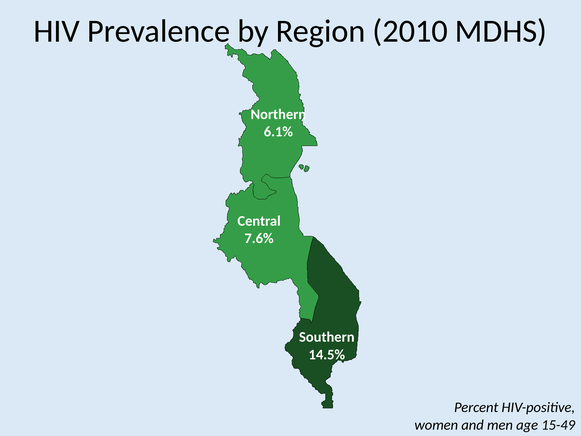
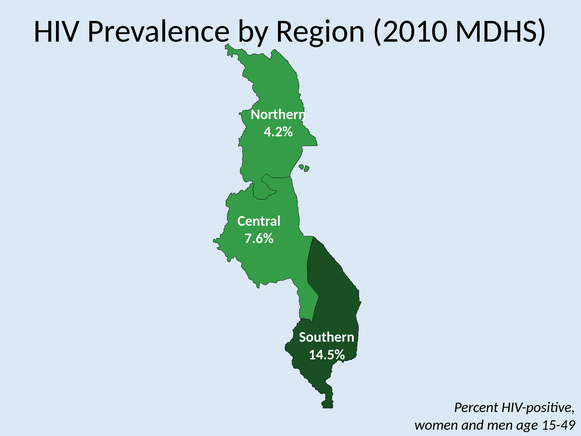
6.1%: 6.1% -> 4.2%
